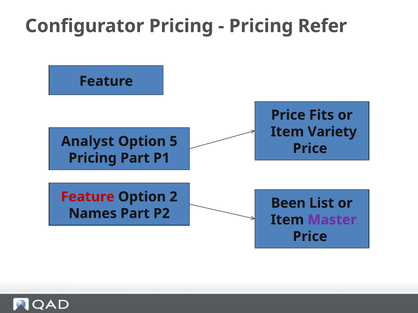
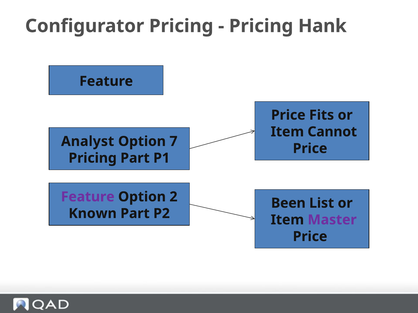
Refer: Refer -> Hank
Variety: Variety -> Cannot
5: 5 -> 7
Feature at (88, 197) colour: red -> purple
Names: Names -> Known
